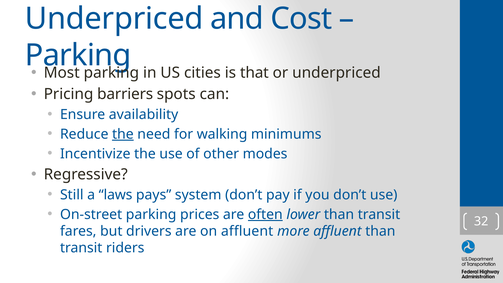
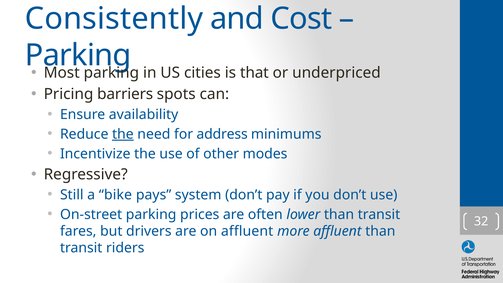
Underpriced at (114, 19): Underpriced -> Consistently
walking: walking -> address
laws: laws -> bike
often underline: present -> none
